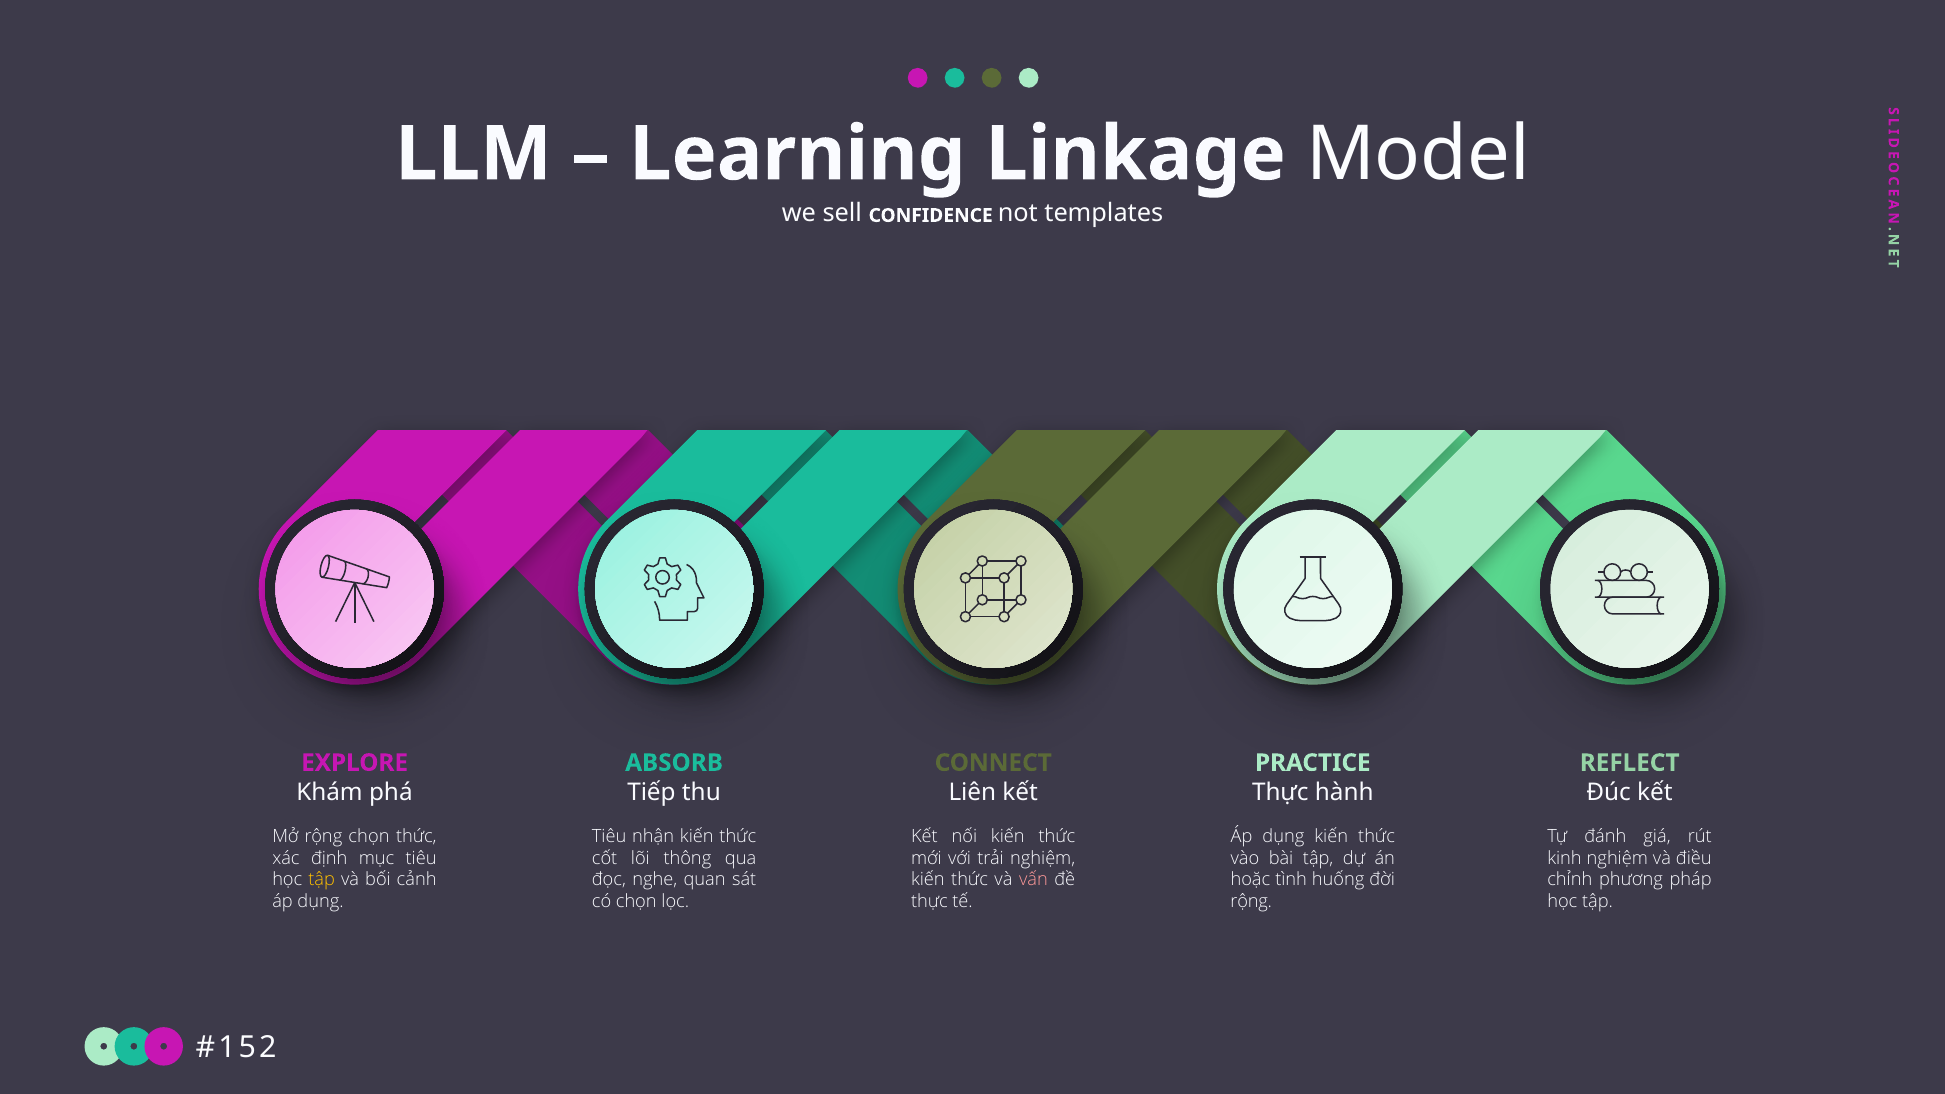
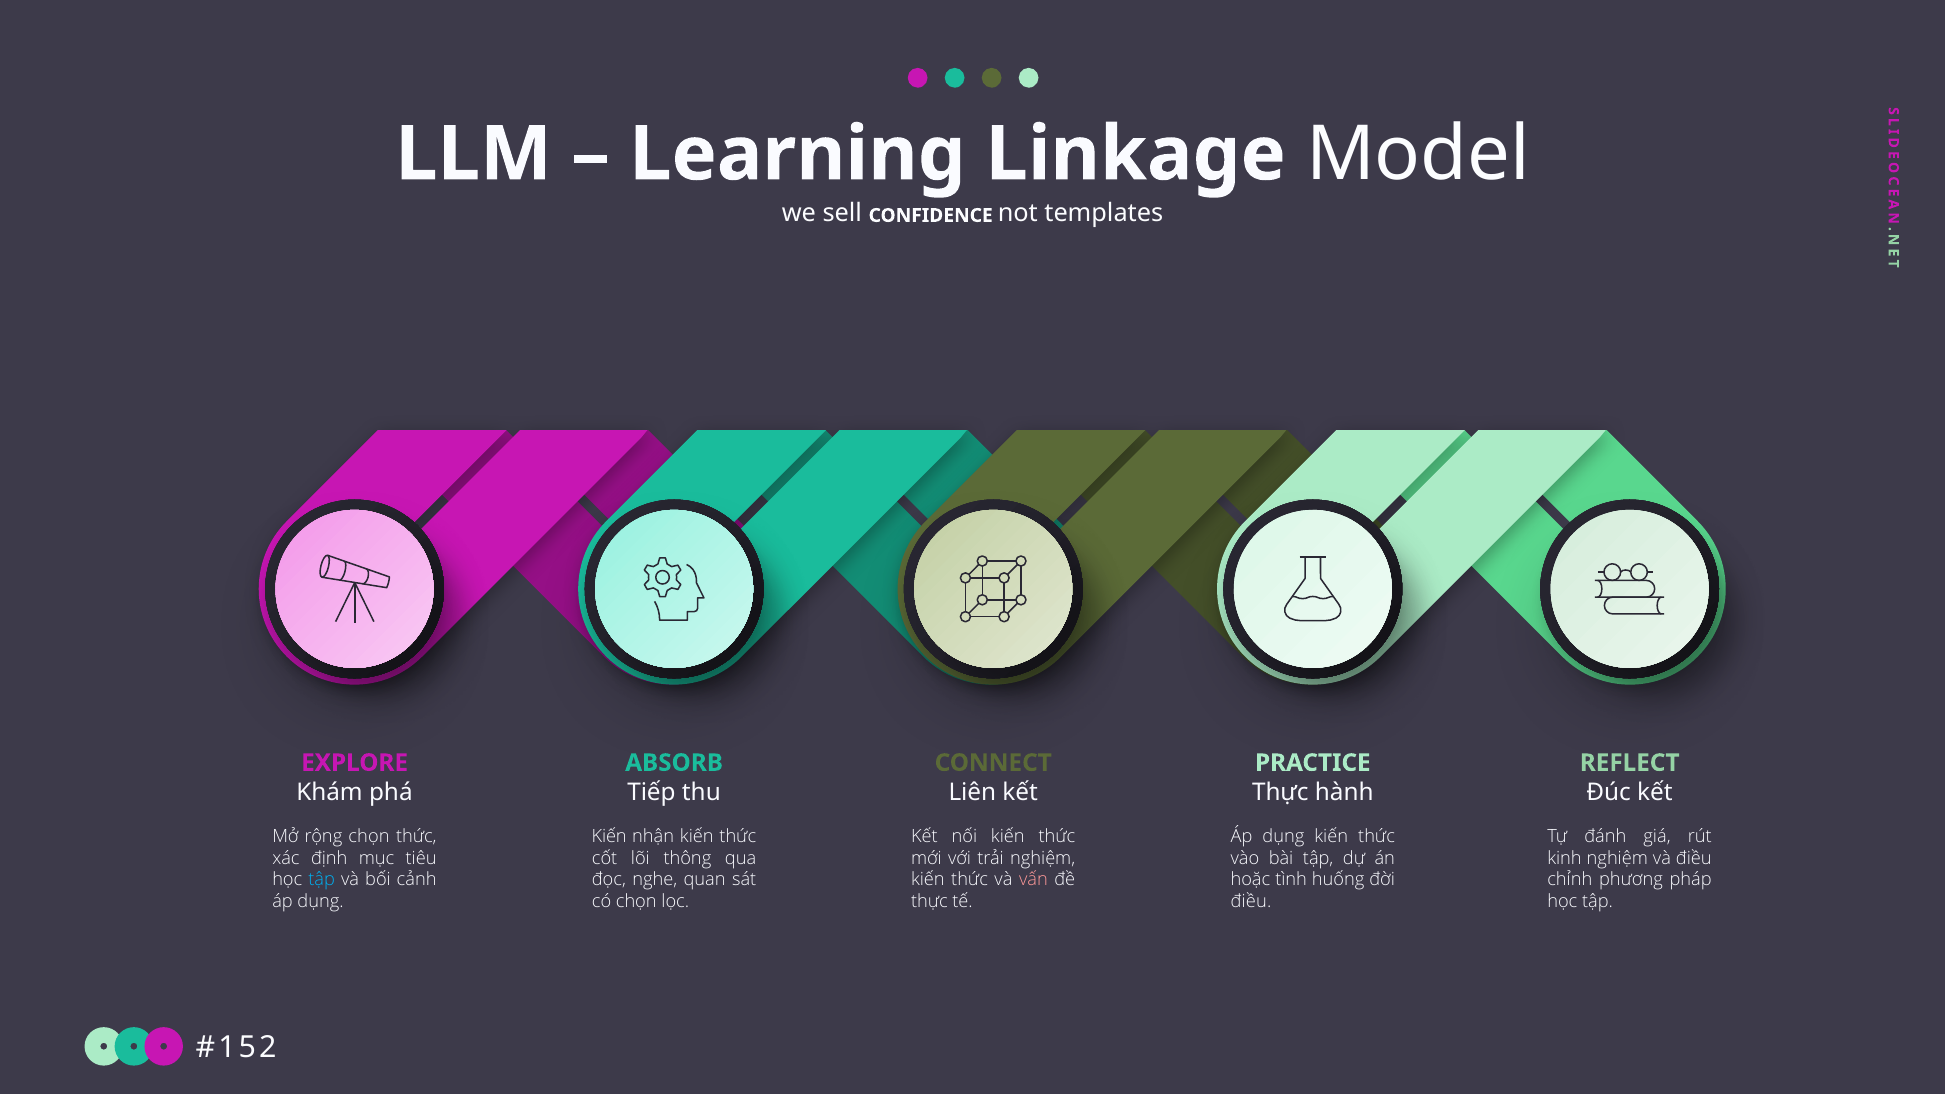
Tiêu at (609, 836): Tiêu -> Kiến
tập at (322, 880) colour: yellow -> light blue
rộng at (1251, 902): rộng -> điều
